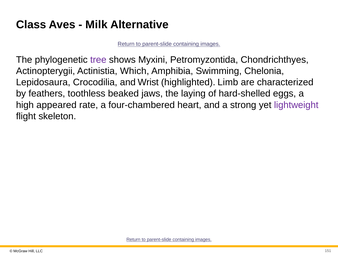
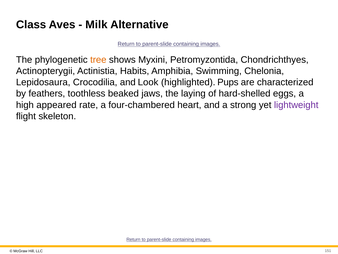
tree colour: purple -> orange
Which: Which -> Habits
Wrist: Wrist -> Look
Limb: Limb -> Pups
